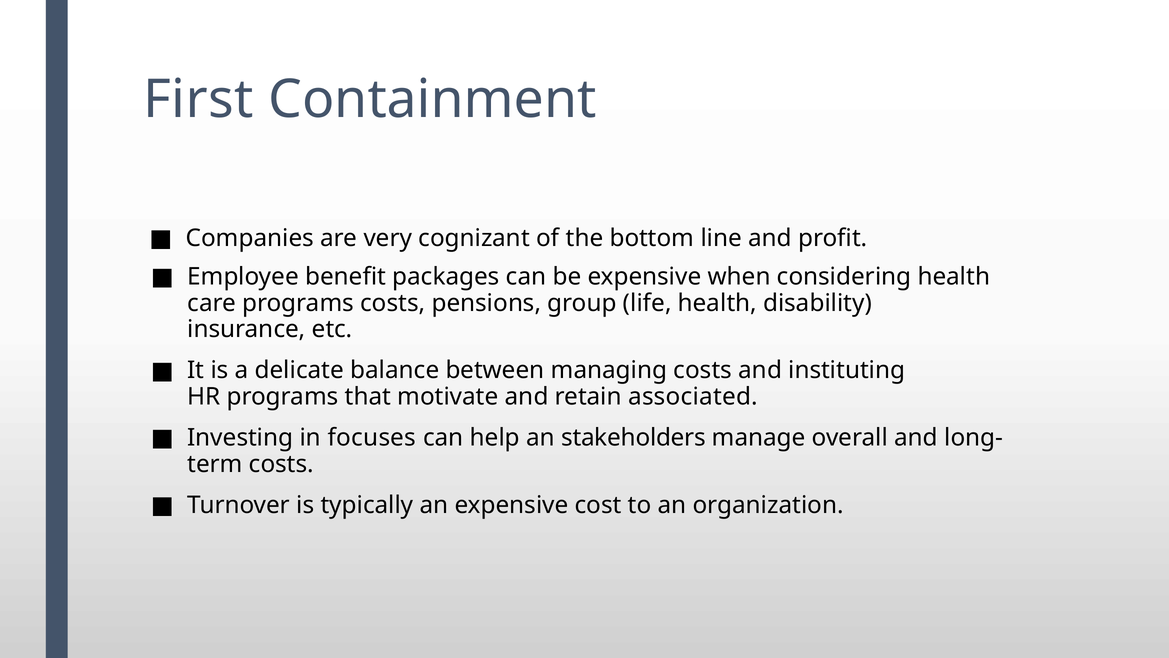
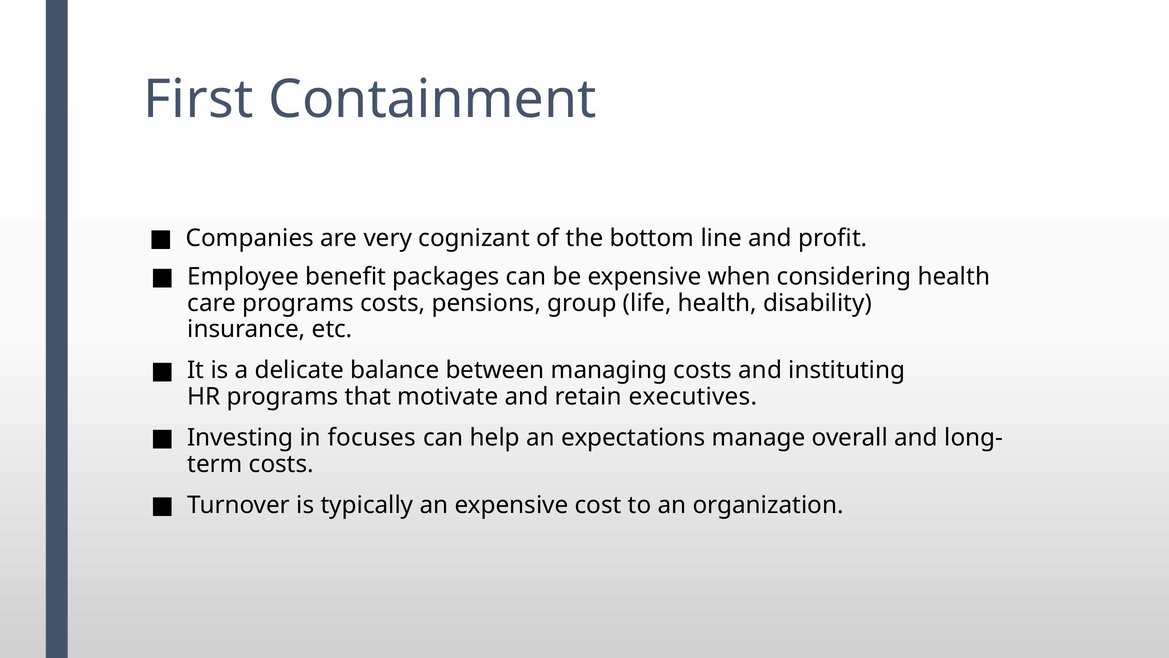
associated: associated -> executives
stakeholders: stakeholders -> expectations
